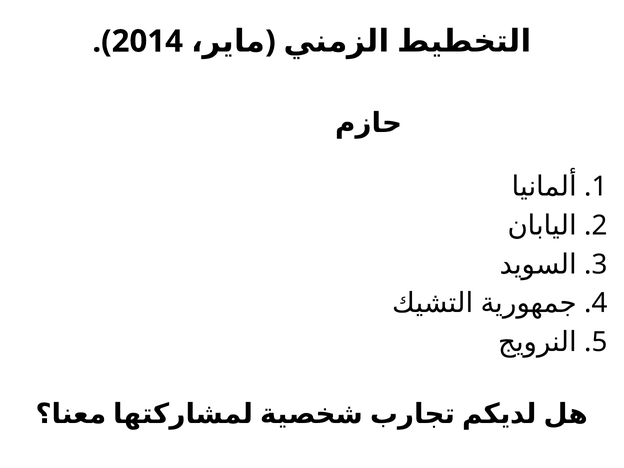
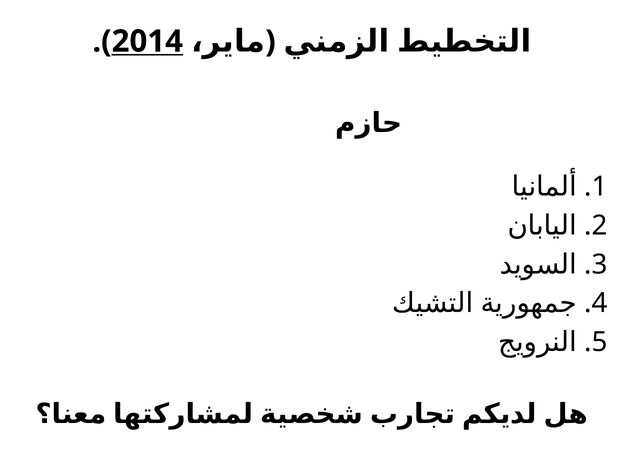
2014 underline: none -> present
